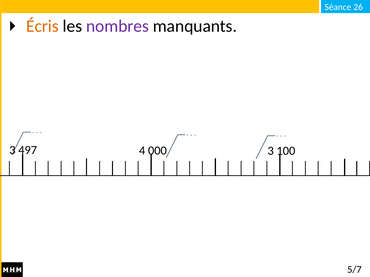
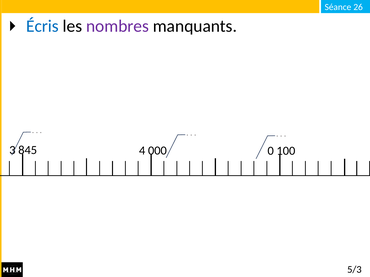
Écris colour: orange -> blue
497: 497 -> 845
000 3: 3 -> 0
5/7: 5/7 -> 5/3
